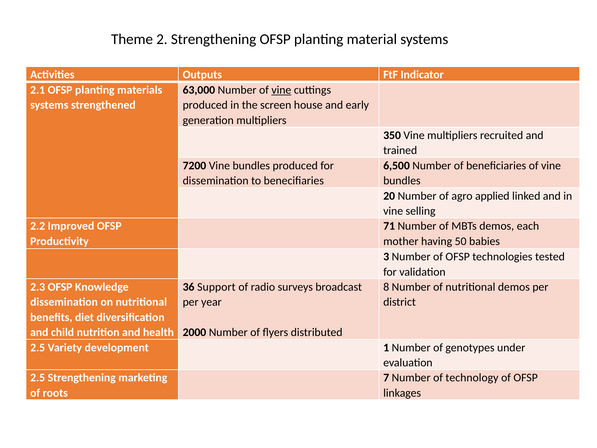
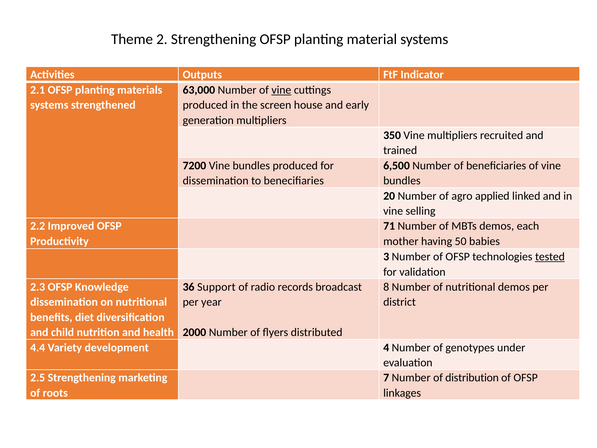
tested underline: none -> present
surveys: surveys -> records
2.5 at (38, 347): 2.5 -> 4.4
1: 1 -> 4
technology: technology -> distribution
